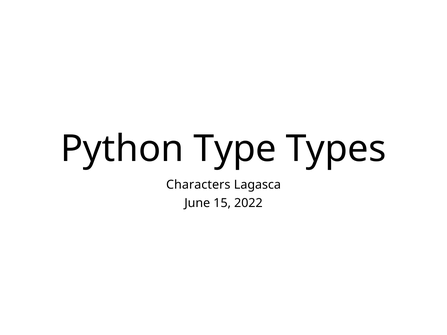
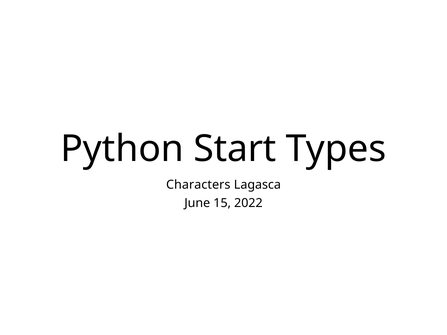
Type: Type -> Start
